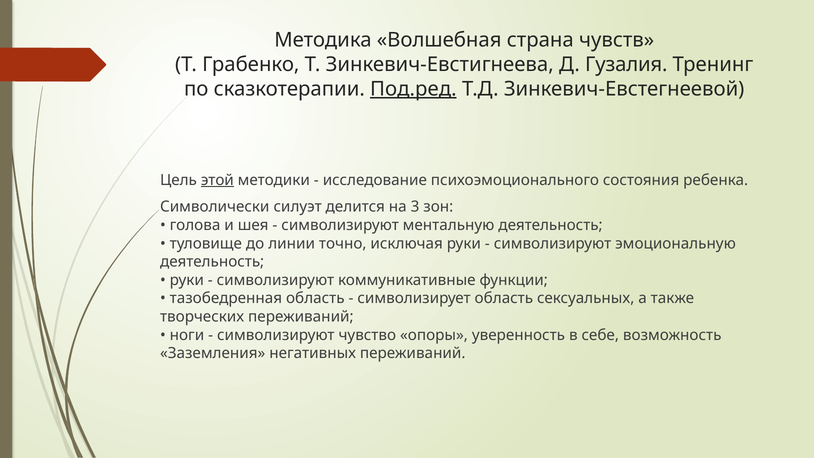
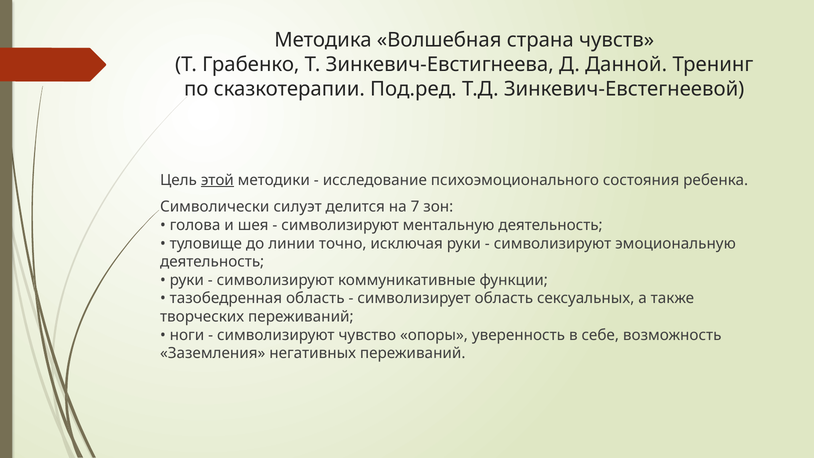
Гузалия: Гузалия -> Данной
Под.ред underline: present -> none
3: 3 -> 7
